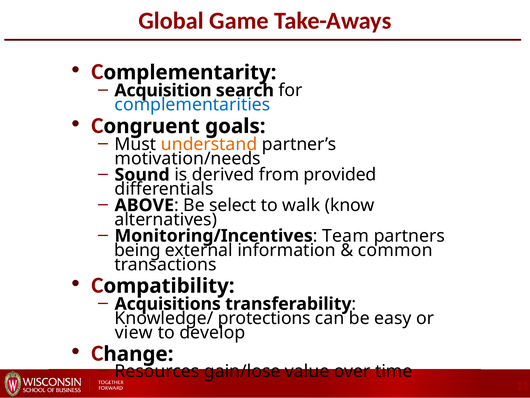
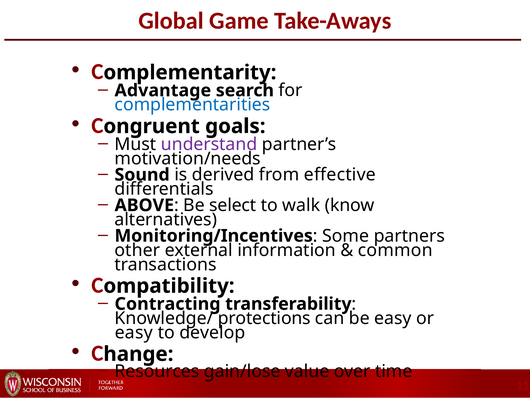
Acquisition: Acquisition -> Advantage
understand colour: orange -> purple
provided: provided -> effective
Team: Team -> Some
being: being -> other
Acquisitions: Acquisitions -> Contracting
view at (134, 332): view -> easy
